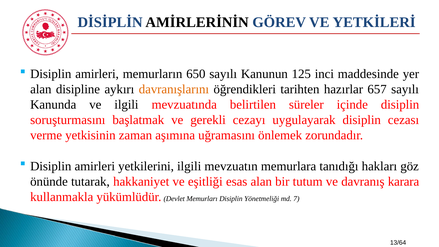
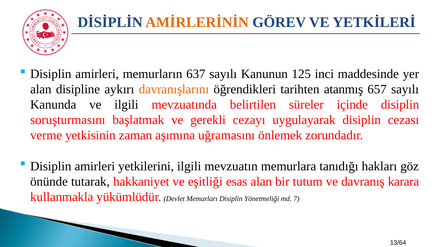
AMİRLERİNİN colour: black -> orange
650: 650 -> 637
hazırlar: hazırlar -> atanmış
